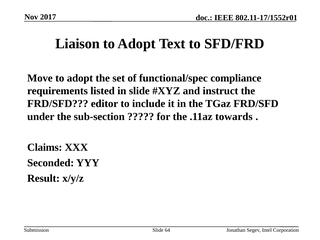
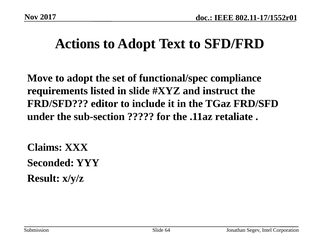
Liaison: Liaison -> Actions
towards: towards -> retaliate
